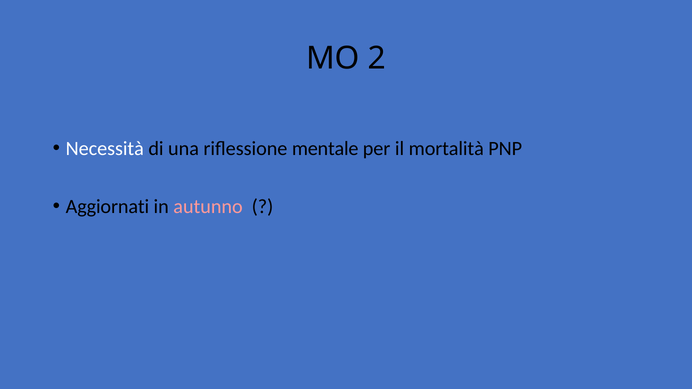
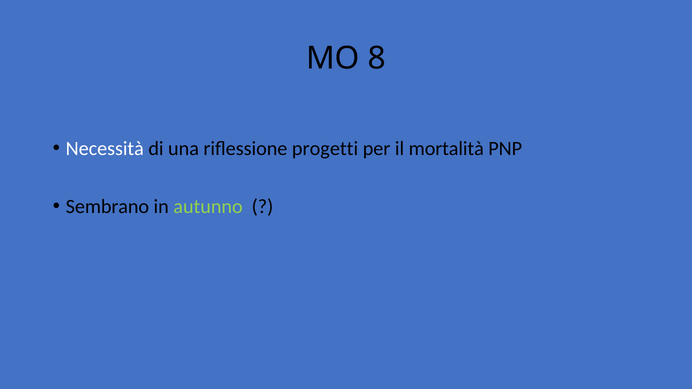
2: 2 -> 8
mentale: mentale -> progetti
Aggiornati: Aggiornati -> Sembrano
autunno colour: pink -> light green
